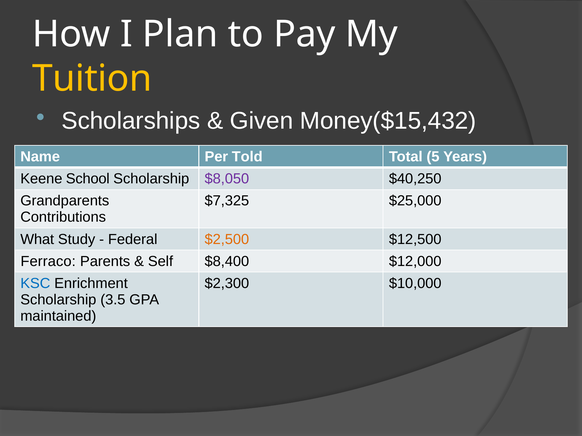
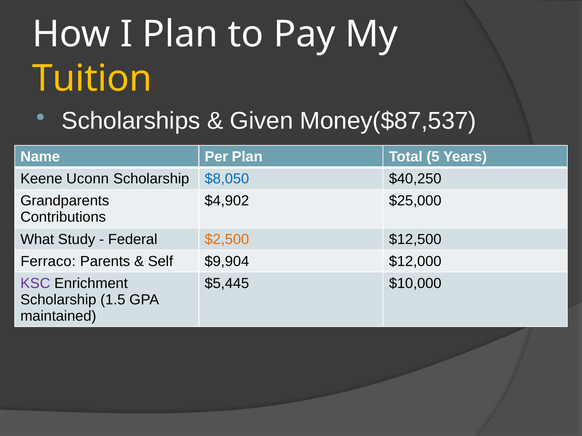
Money($15,432: Money($15,432 -> Money($87,537
Per Told: Told -> Plan
School: School -> Uconn
$8,050 colour: purple -> blue
$7,325: $7,325 -> $4,902
$8,400: $8,400 -> $9,904
KSC colour: blue -> purple
$2,300: $2,300 -> $5,445
3.5: 3.5 -> 1.5
